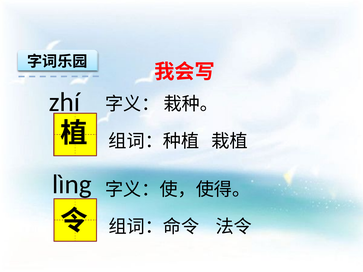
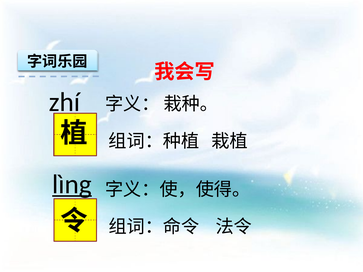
lìng underline: none -> present
